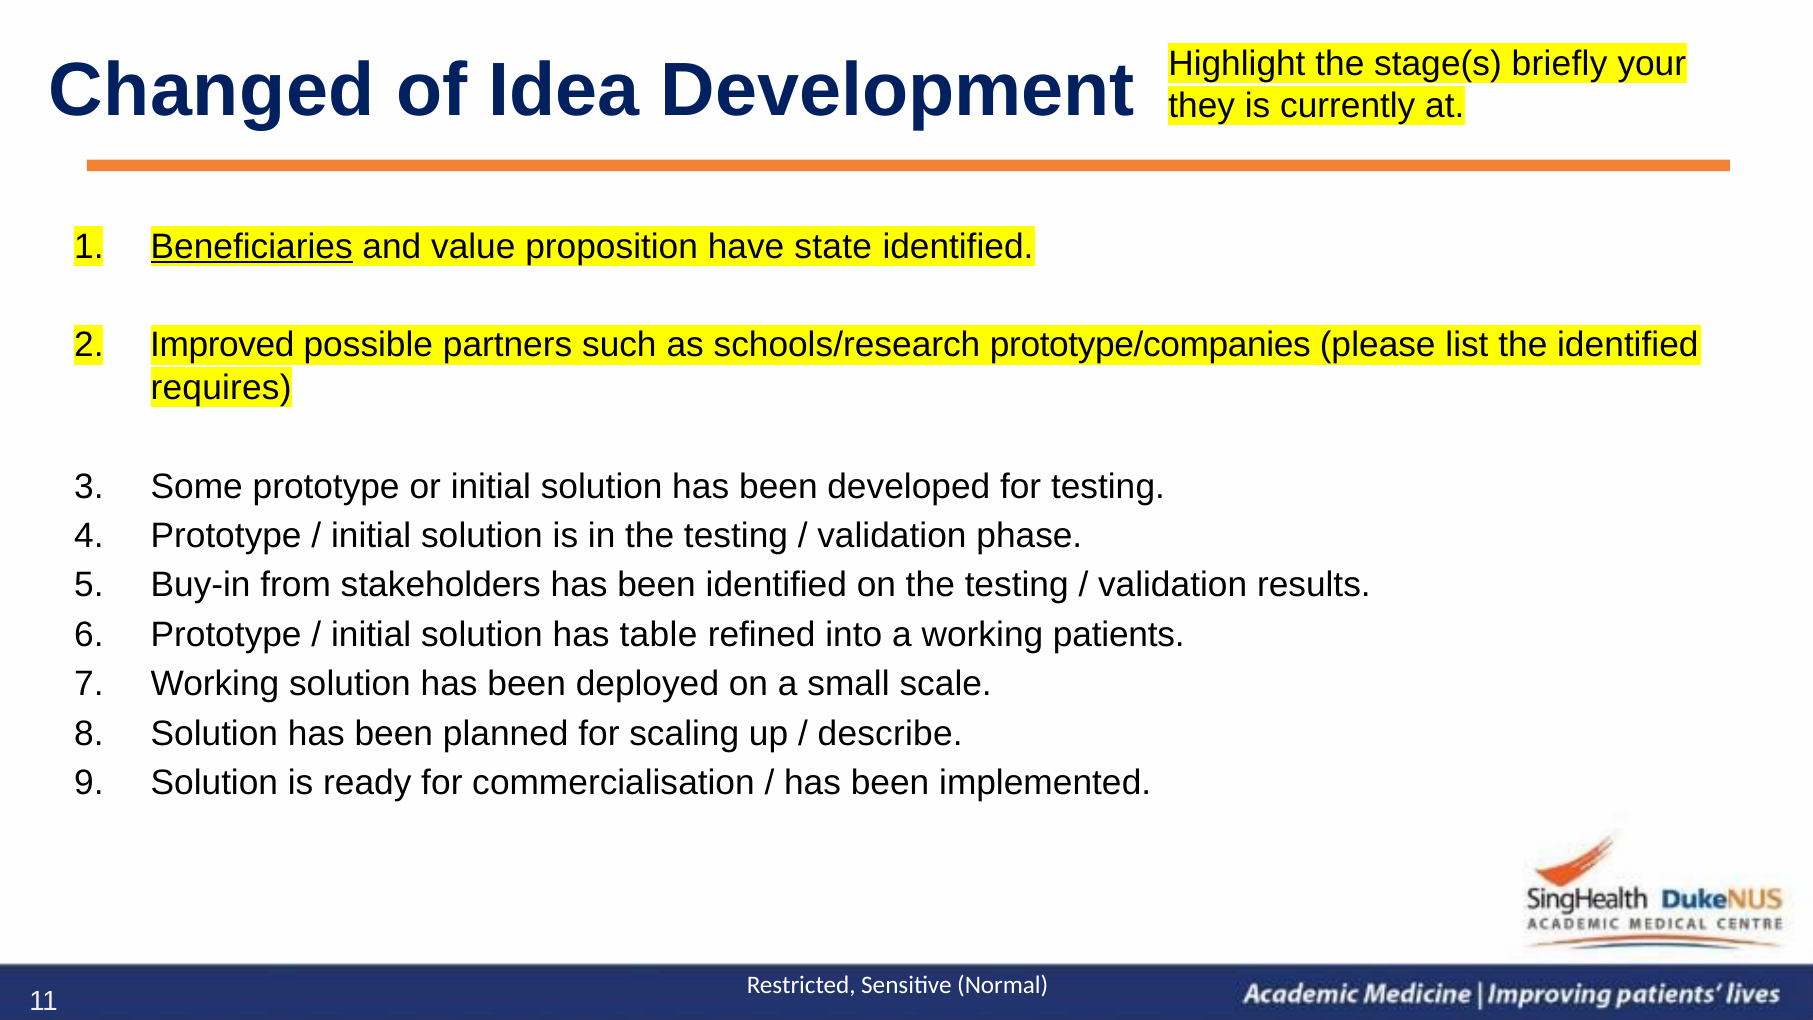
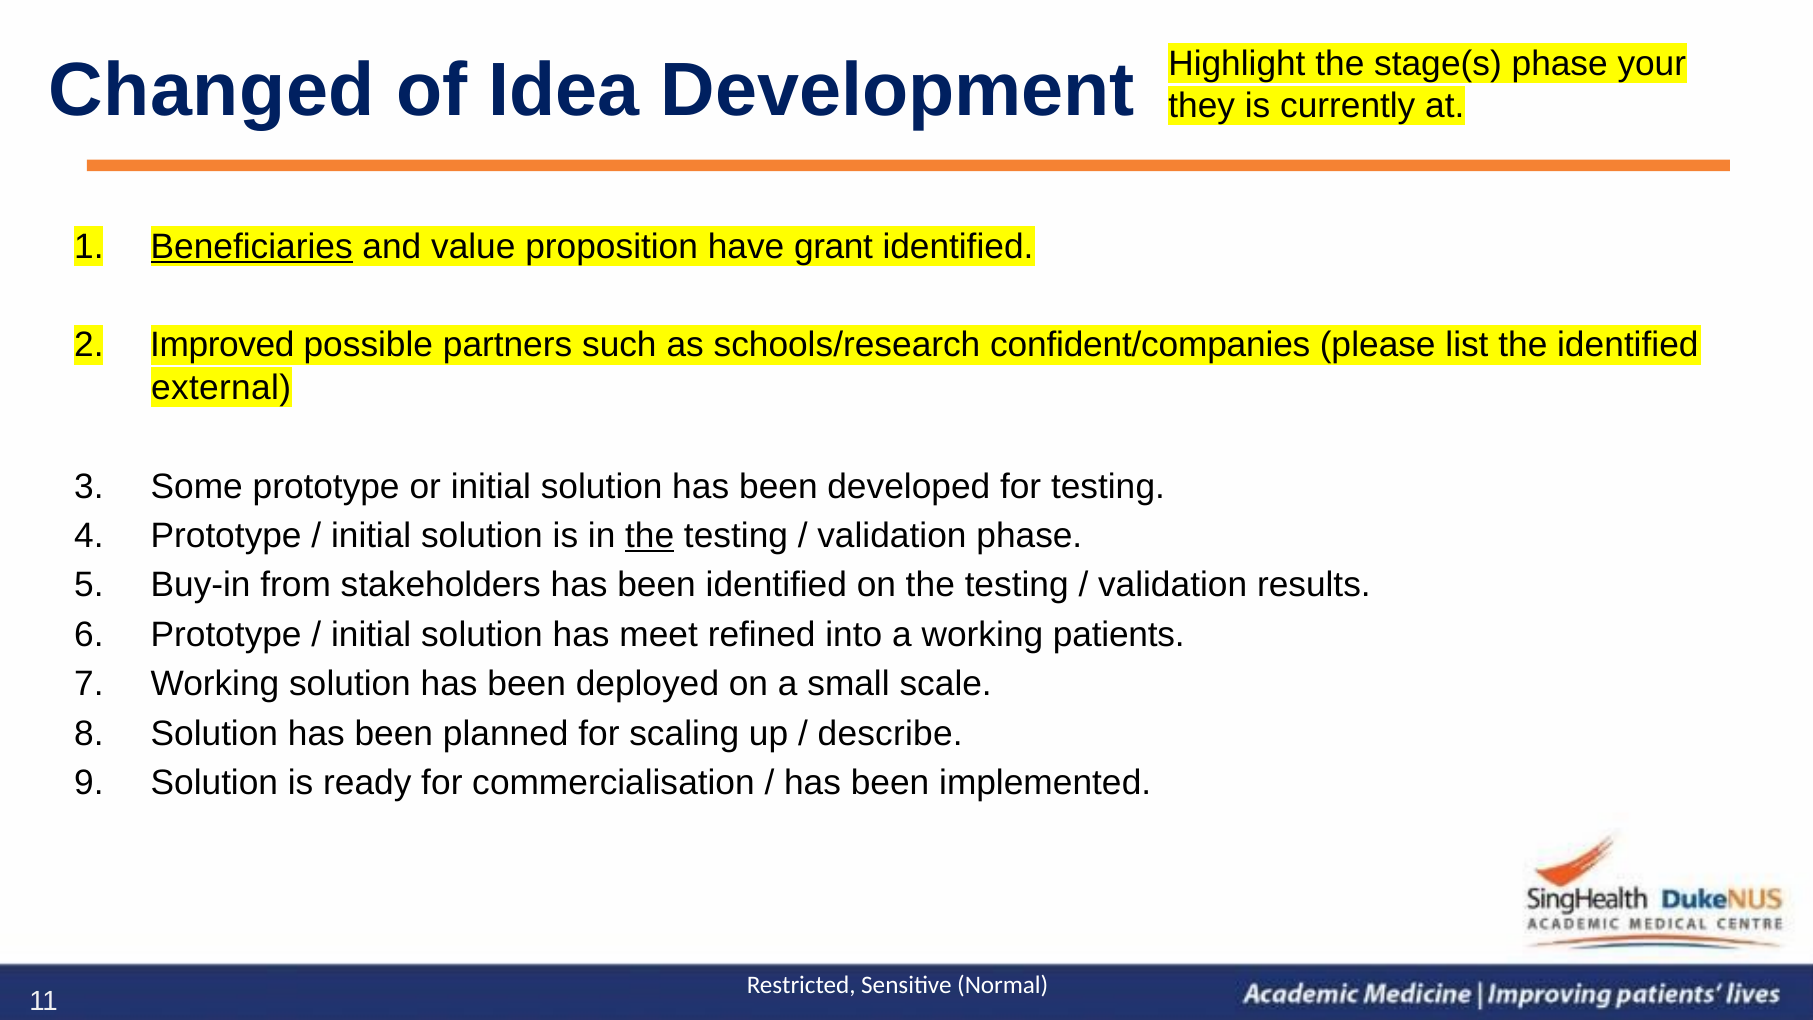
stage(s briefly: briefly -> phase
state: state -> grant
prototype/companies: prototype/companies -> confident/companies
requires: requires -> external
the at (650, 536) underline: none -> present
table: table -> meet
